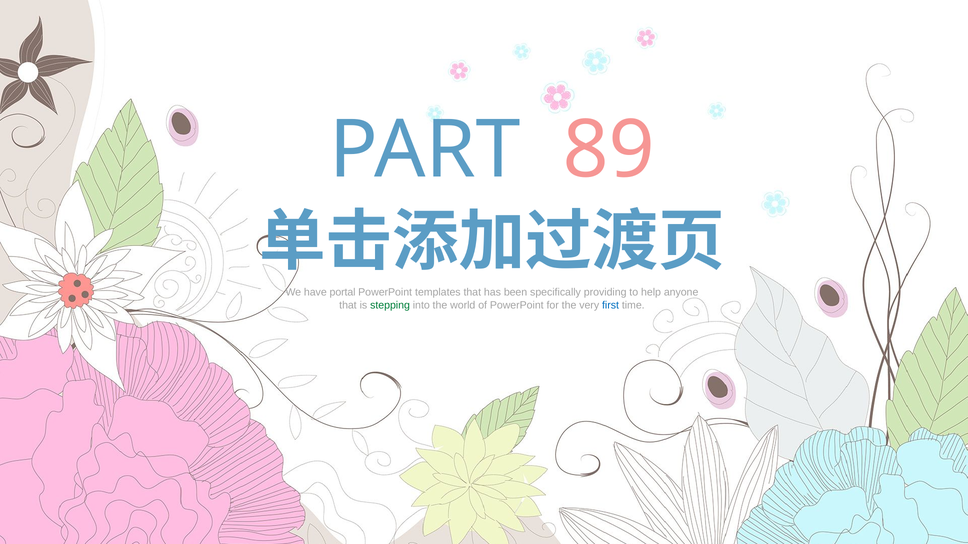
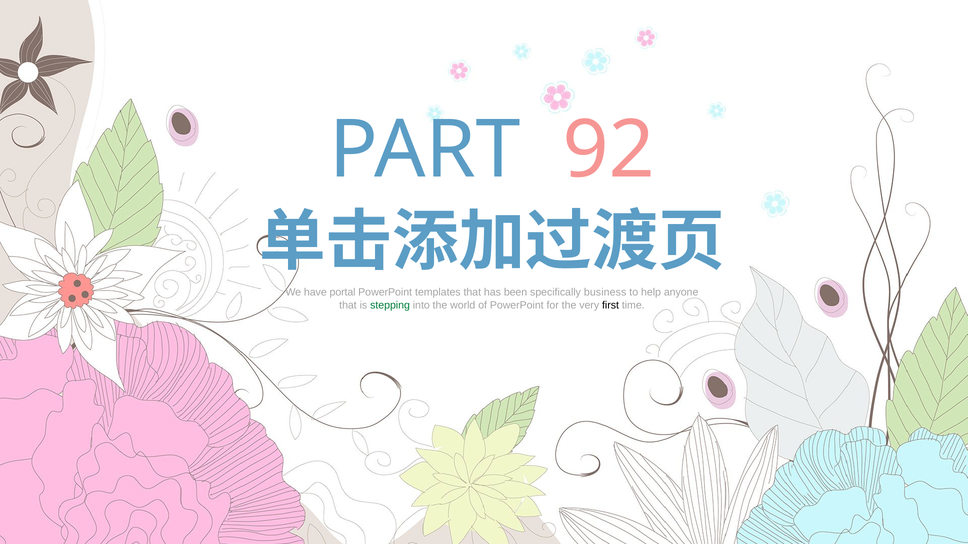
89: 89 -> 92
providing: providing -> business
first colour: blue -> black
